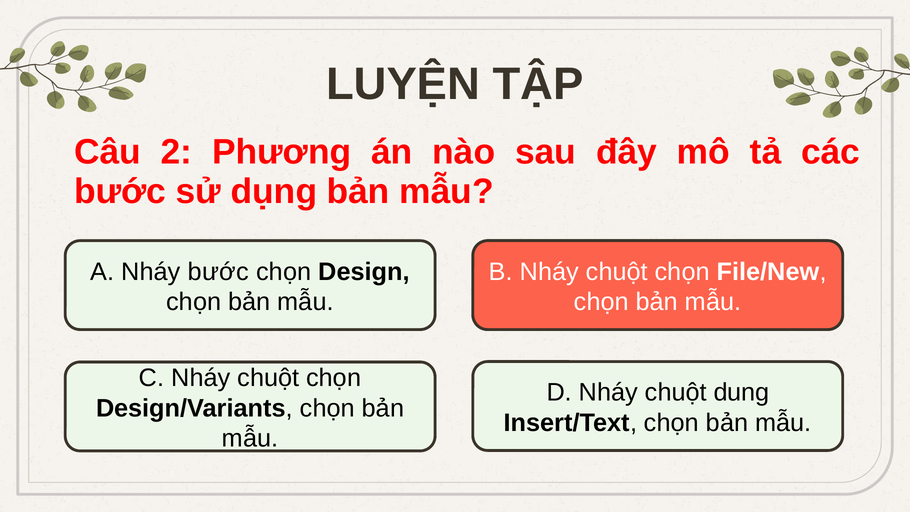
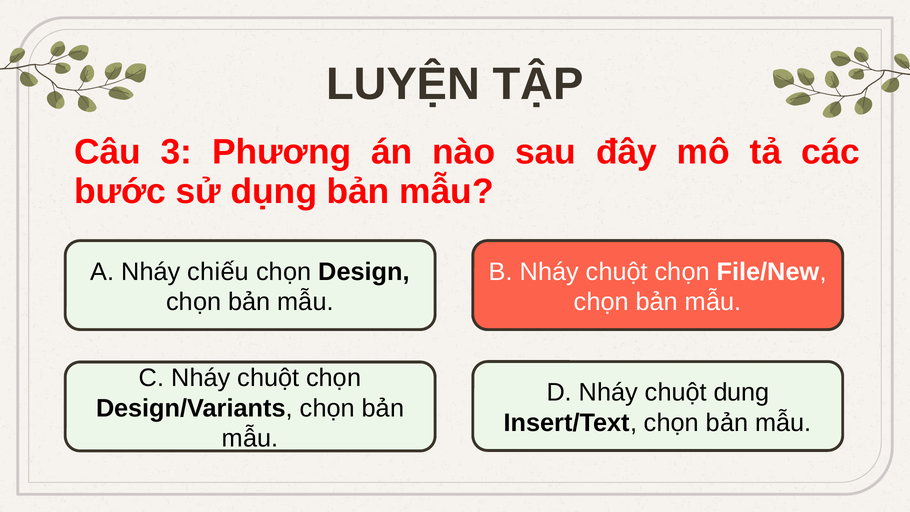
2: 2 -> 3
Nháy bước: bước -> chiếu
